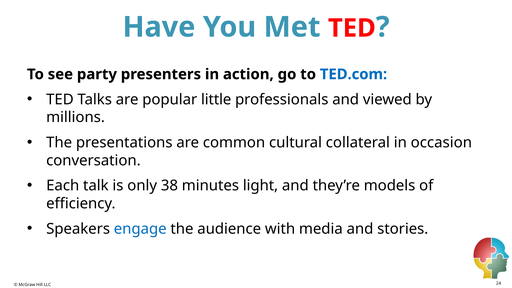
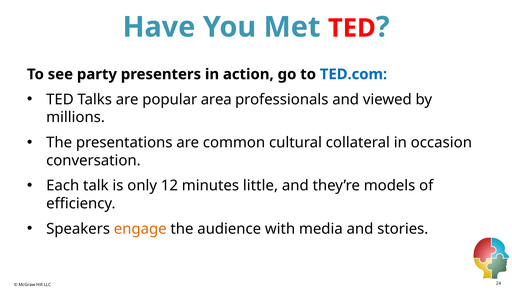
little: little -> area
38: 38 -> 12
light: light -> little
engage colour: blue -> orange
